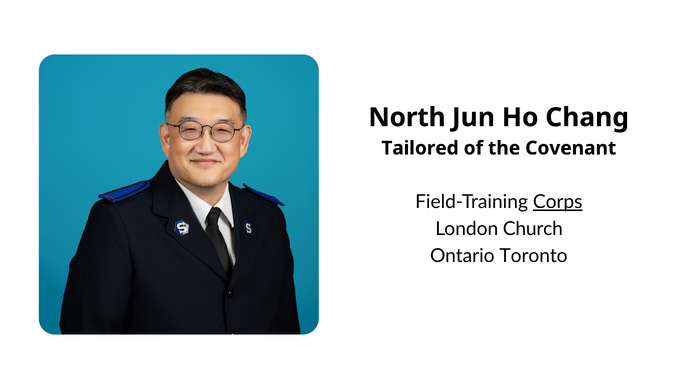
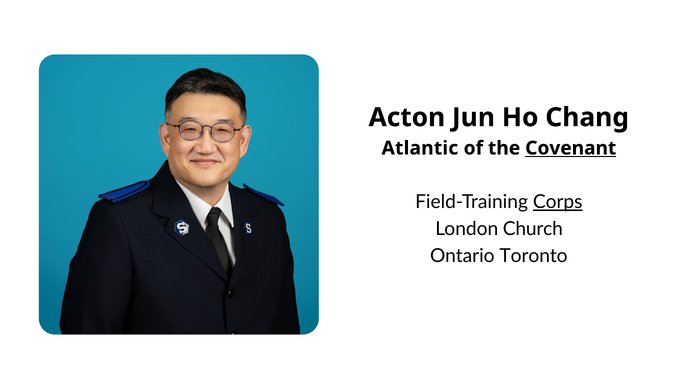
North: North -> Acton
Tailored: Tailored -> Atlantic
Covenant underline: none -> present
